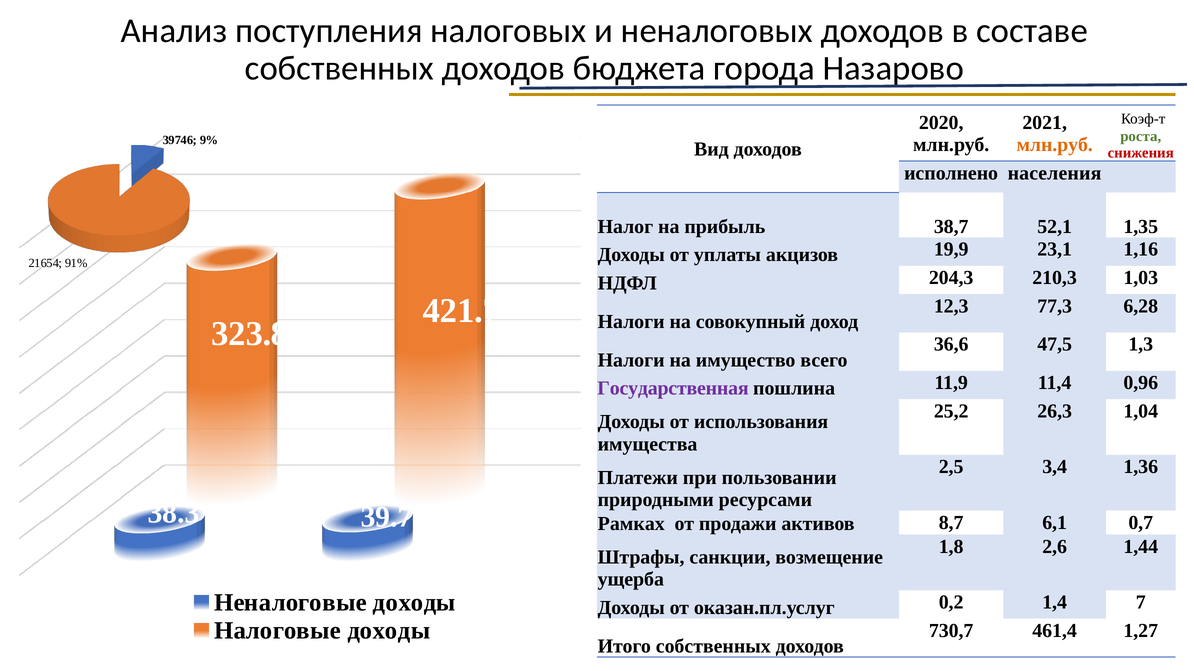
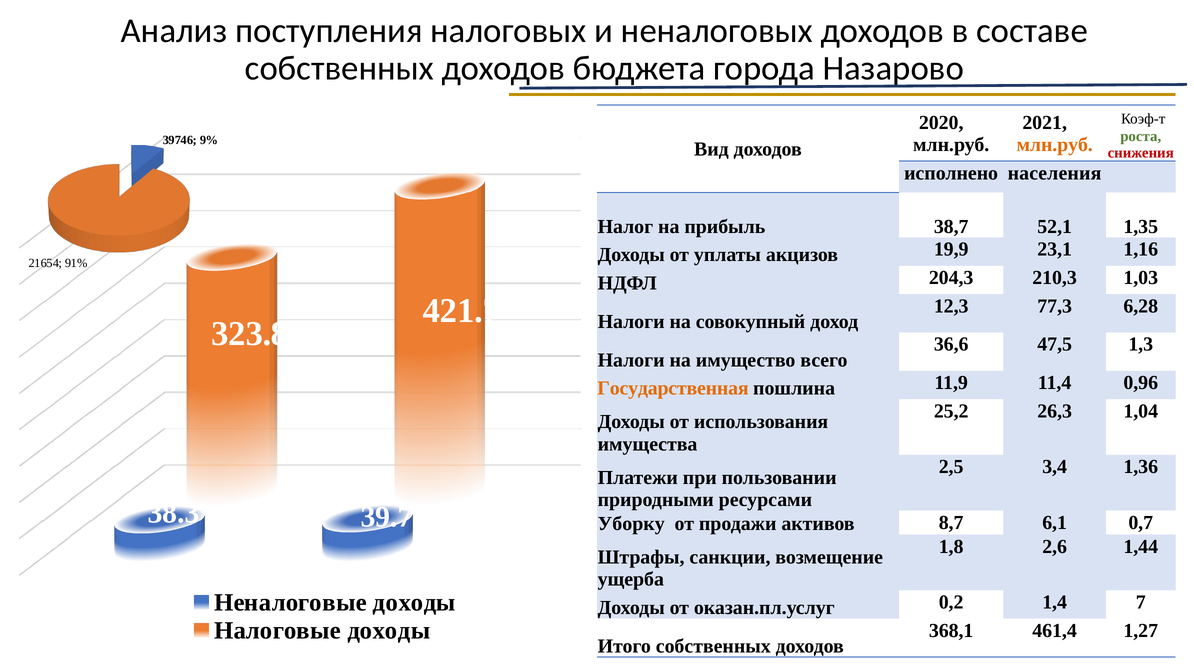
Государственная colour: purple -> orange
Рамках: Рамках -> Уборку
730,7: 730,7 -> 368,1
